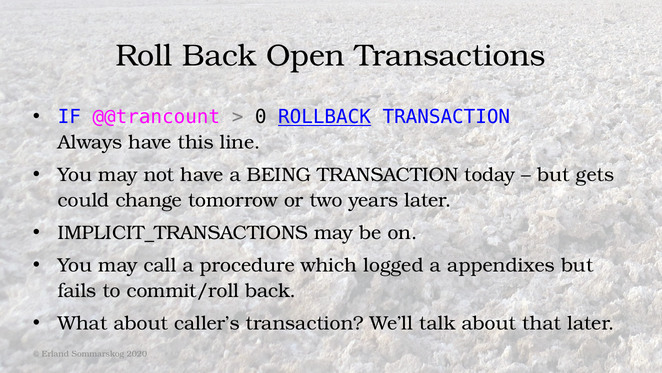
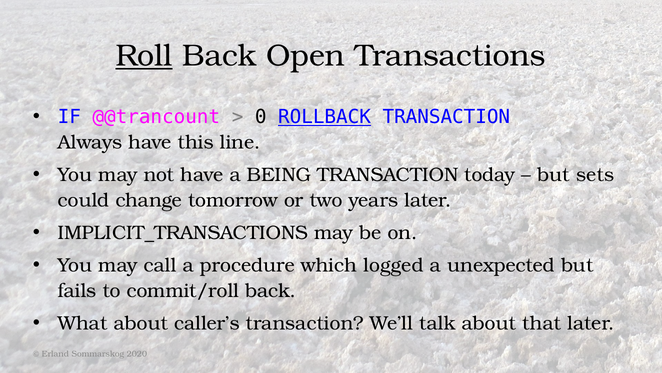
Roll underline: none -> present
gets: gets -> sets
appendixes: appendixes -> unexpected
